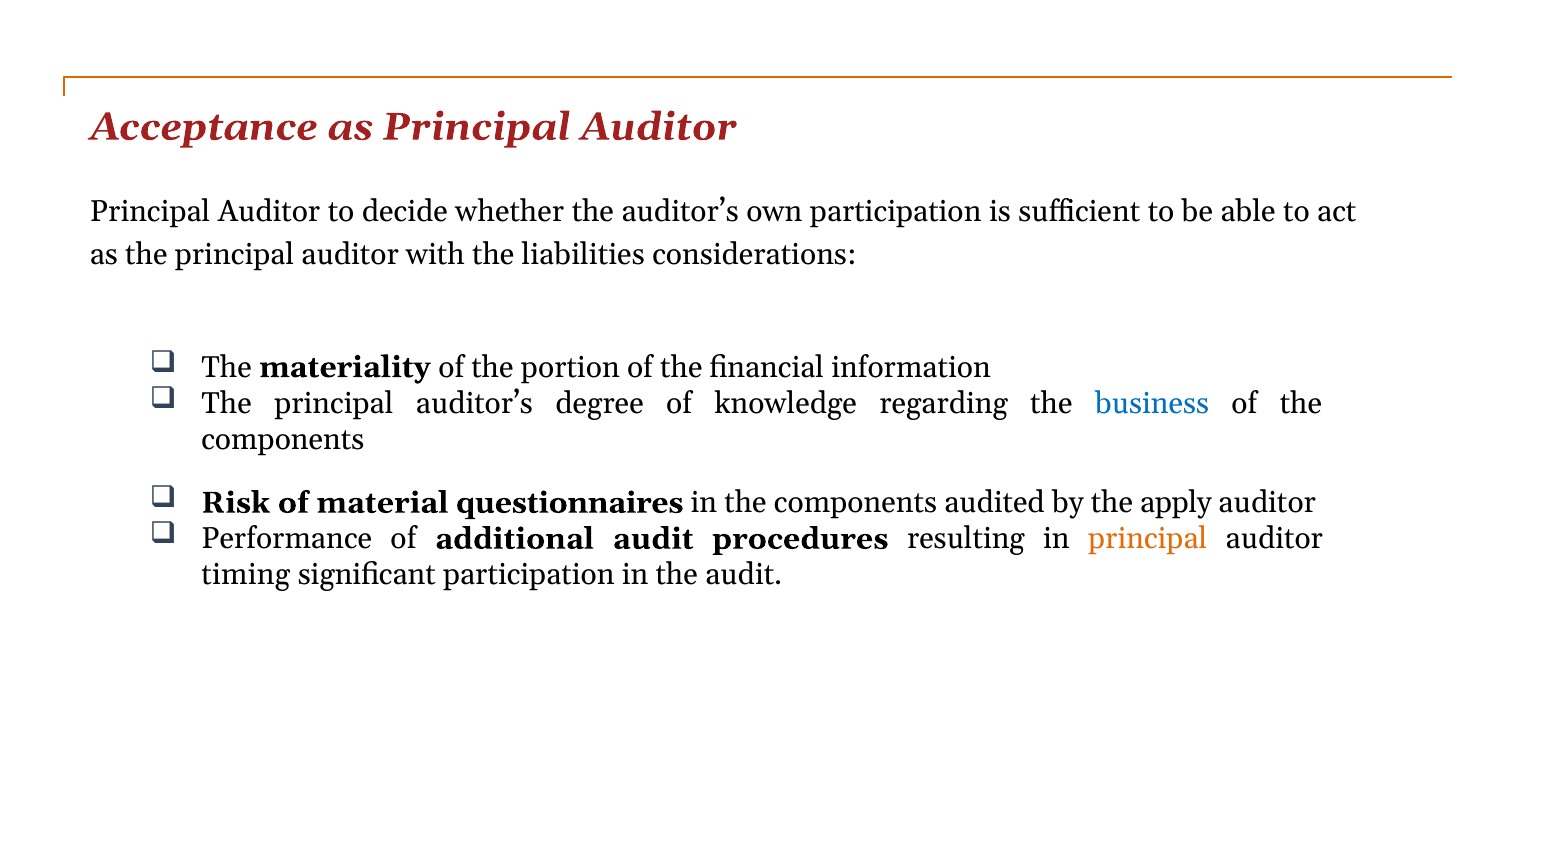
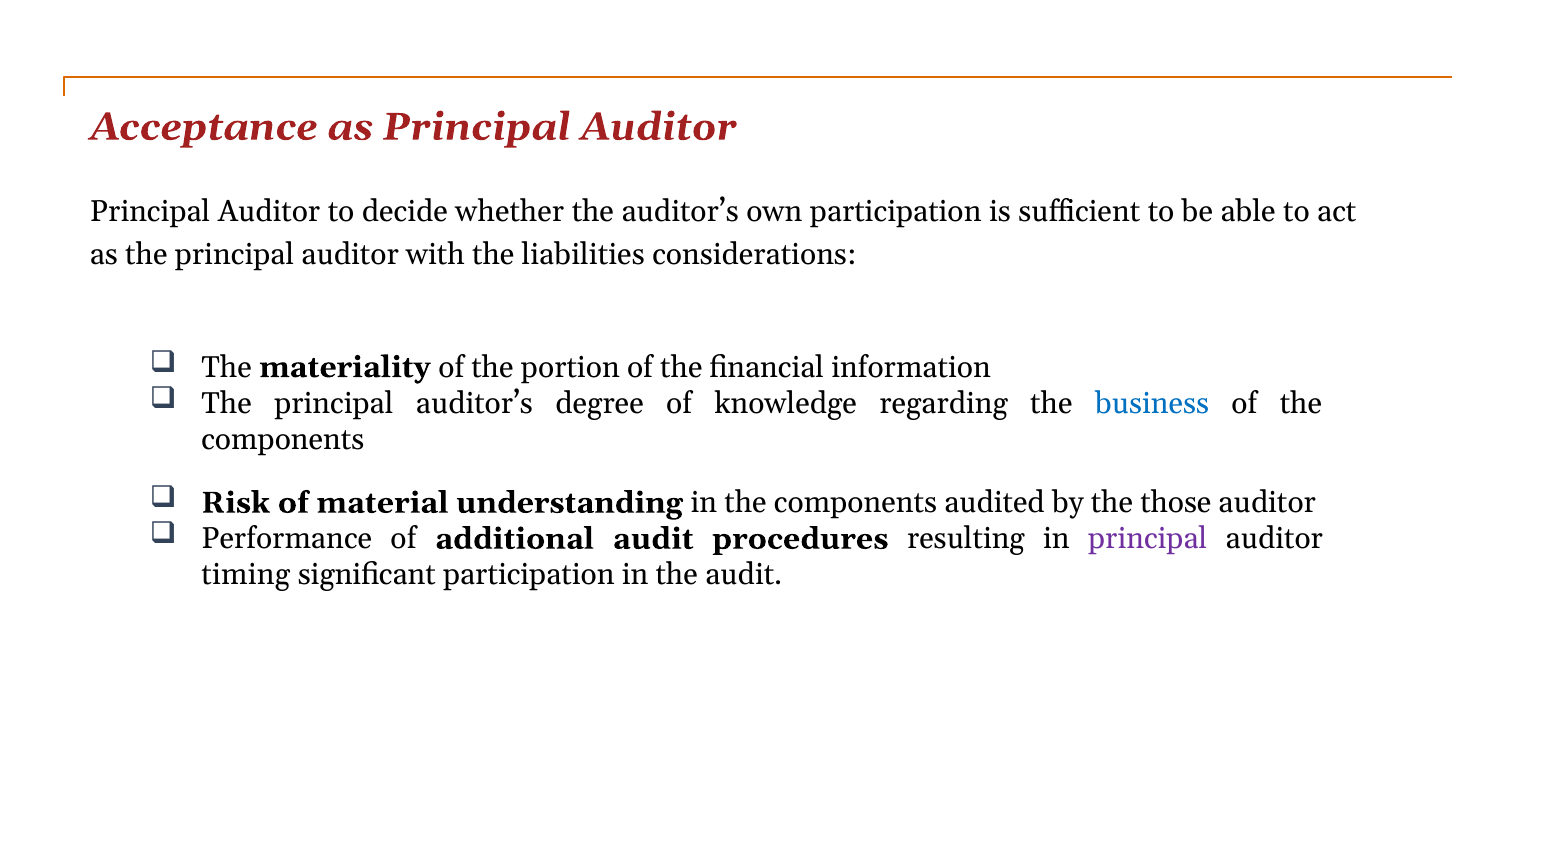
questionnaires: questionnaires -> understanding
apply: apply -> those
principal at (1148, 539) colour: orange -> purple
